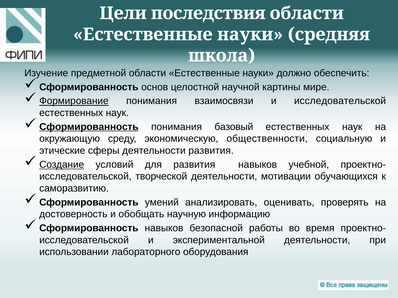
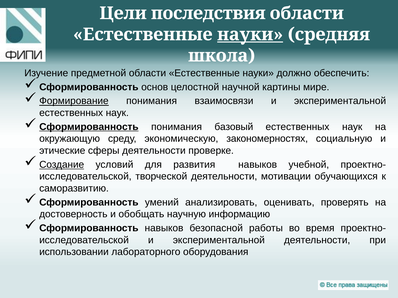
науки at (250, 35) underline: none -> present
взаимосвязи и исследовательской: исследовательской -> экспериментальной
общественности: общественности -> закономерностях
деятельности развития: развития -> проверке
